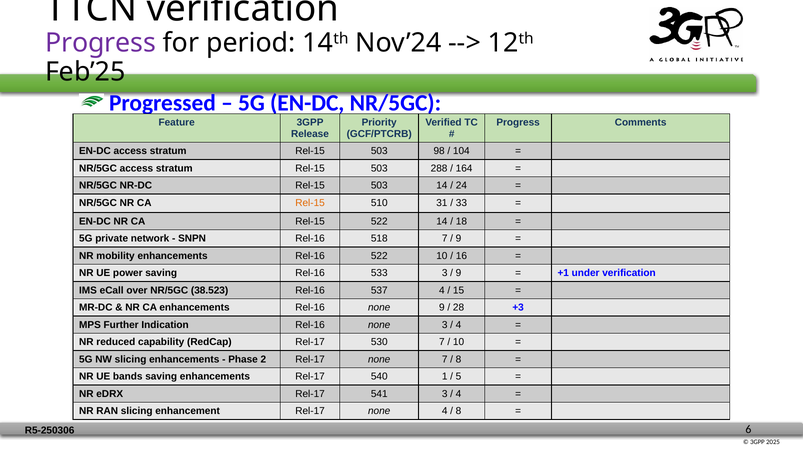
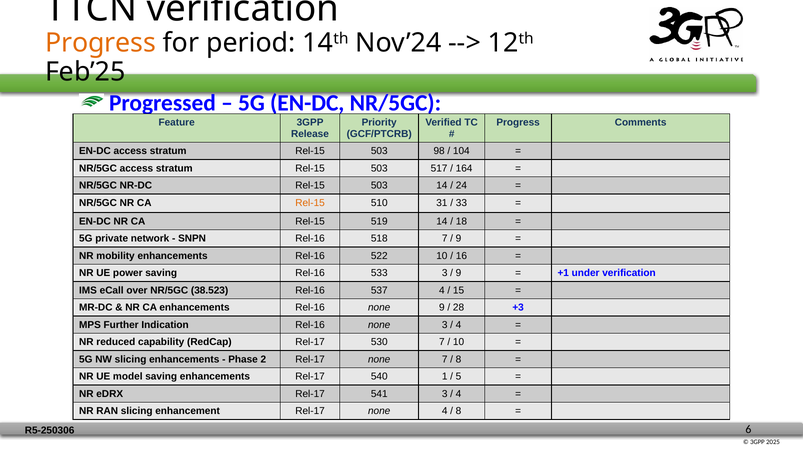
Progress at (100, 43) colour: purple -> orange
288: 288 -> 517
Rel-15 522: 522 -> 519
bands: bands -> model
